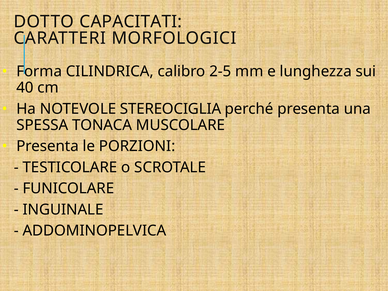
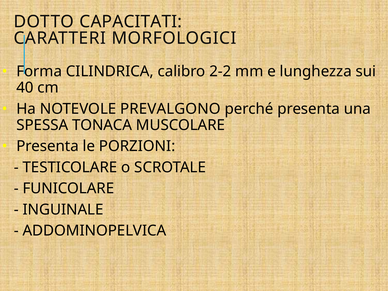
2-5: 2-5 -> 2-2
STEREOCIGLIA: STEREOCIGLIA -> PREVALGONO
